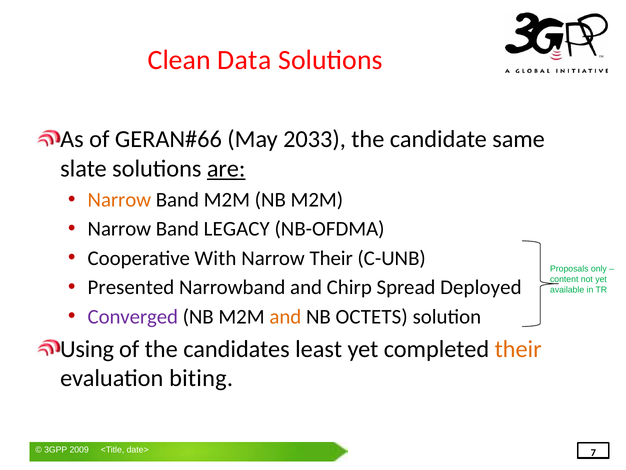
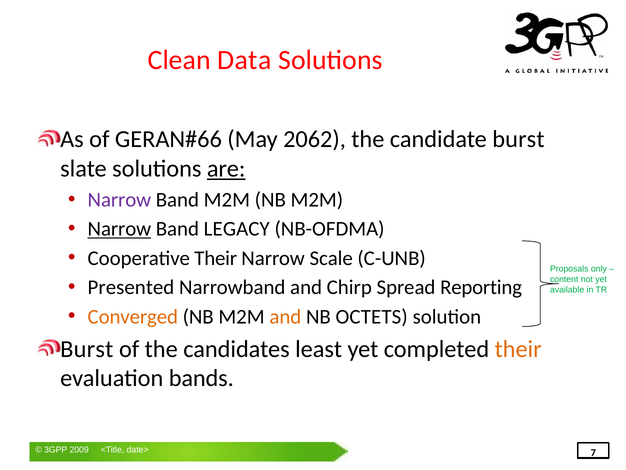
2033: 2033 -> 2062
candidate same: same -> burst
Narrow at (119, 200) colour: orange -> purple
Narrow at (119, 229) underline: none -> present
Cooperative With: With -> Their
Narrow Their: Their -> Scale
Deployed: Deployed -> Reporting
Converged colour: purple -> orange
Using at (87, 349): Using -> Burst
biting: biting -> bands
